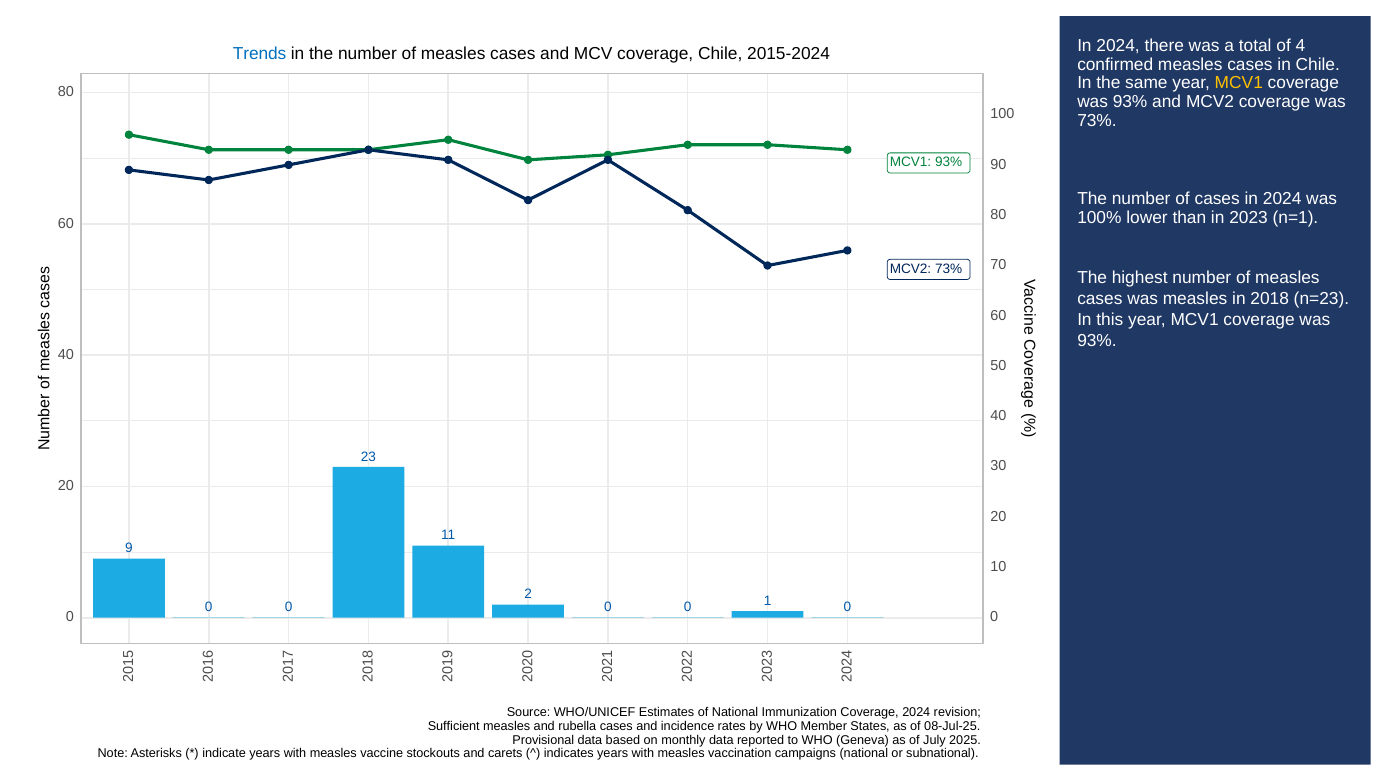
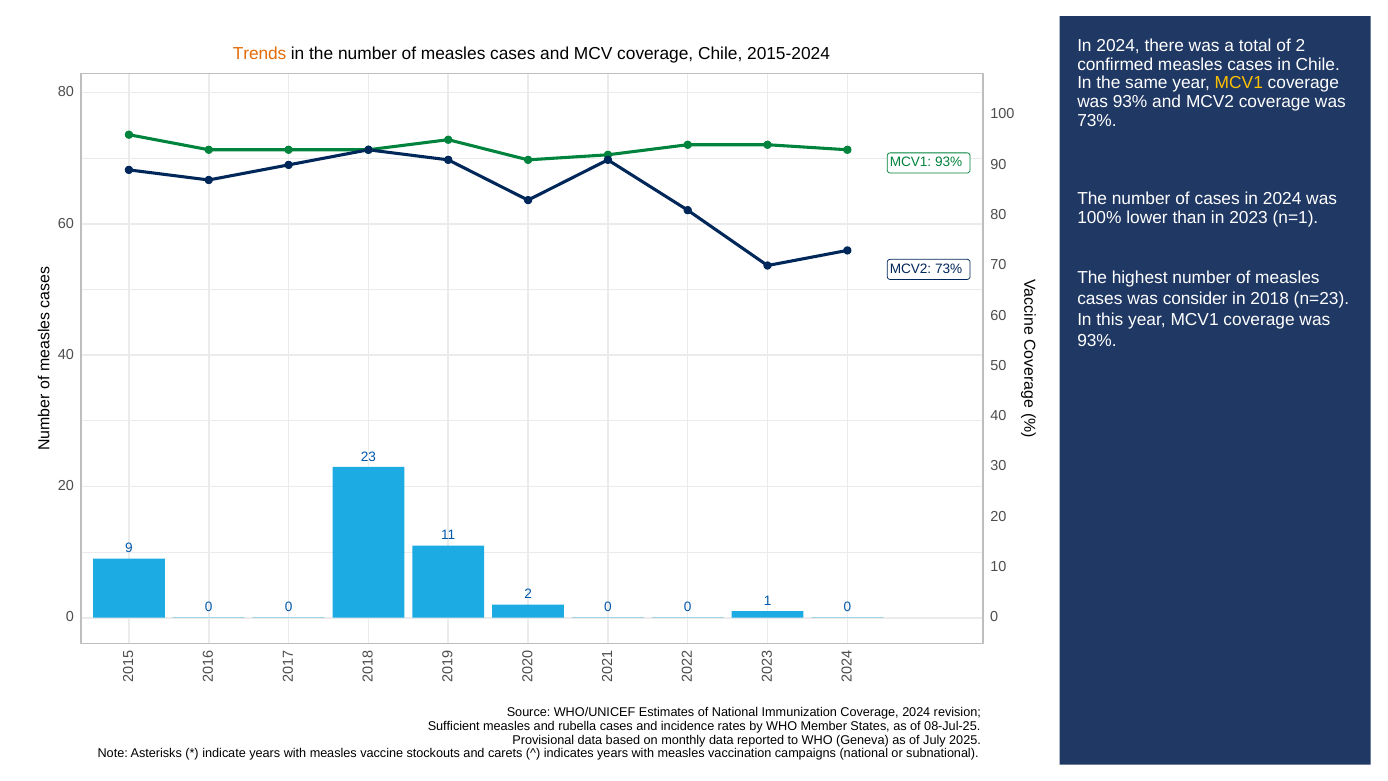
of 4: 4 -> 2
Trends colour: blue -> orange
was measles: measles -> consider
